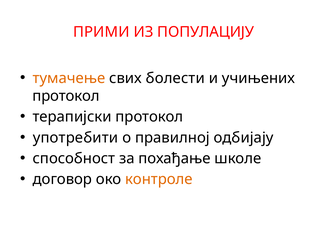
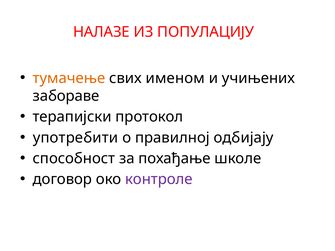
ПРИМИ: ПРИМИ -> НАЛАЗЕ
болести: болести -> именом
протокол at (66, 96): протокол -> забораве
контроле colour: orange -> purple
